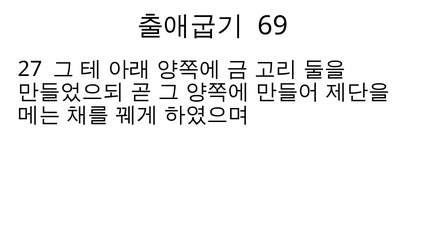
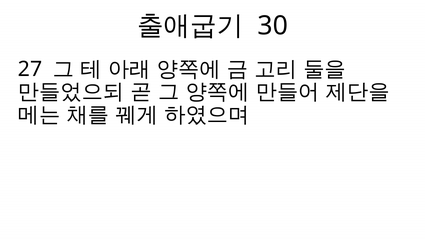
69: 69 -> 30
